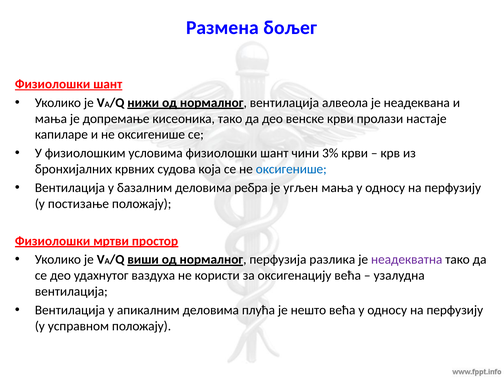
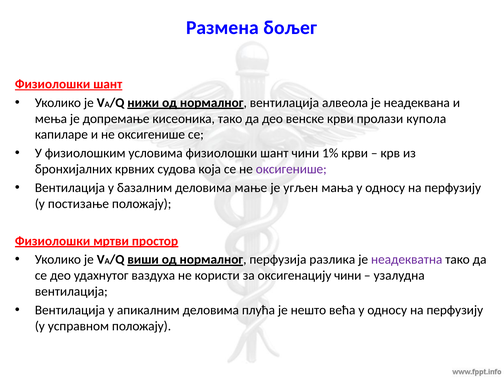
мања at (51, 119): мања -> мења
настаје: настаје -> купола
3%: 3% -> 1%
оксигенише at (291, 169) colour: blue -> purple
ребра: ребра -> мање
оксигенацију већа: већа -> чини
